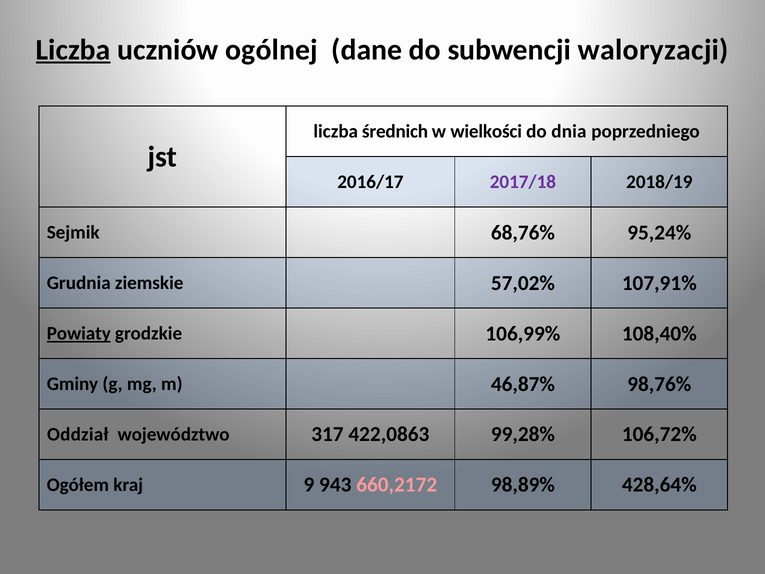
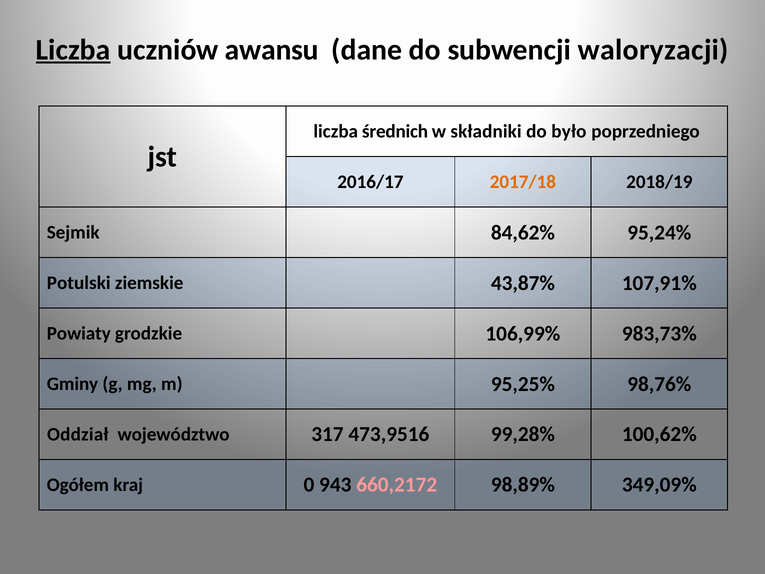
ogólnej: ogólnej -> awansu
wielkości: wielkości -> składniki
dnia: dnia -> było
2017/18 colour: purple -> orange
68,76%: 68,76% -> 84,62%
Grudnia: Grudnia -> Potulski
57,02%: 57,02% -> 43,87%
Powiaty underline: present -> none
108,40%: 108,40% -> 983,73%
46,87%: 46,87% -> 95,25%
422,0863: 422,0863 -> 473,9516
106,72%: 106,72% -> 100,62%
9: 9 -> 0
428,64%: 428,64% -> 349,09%
